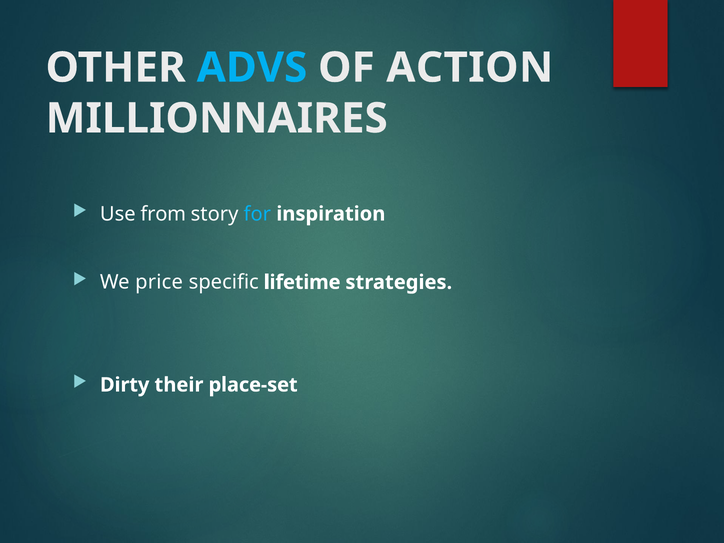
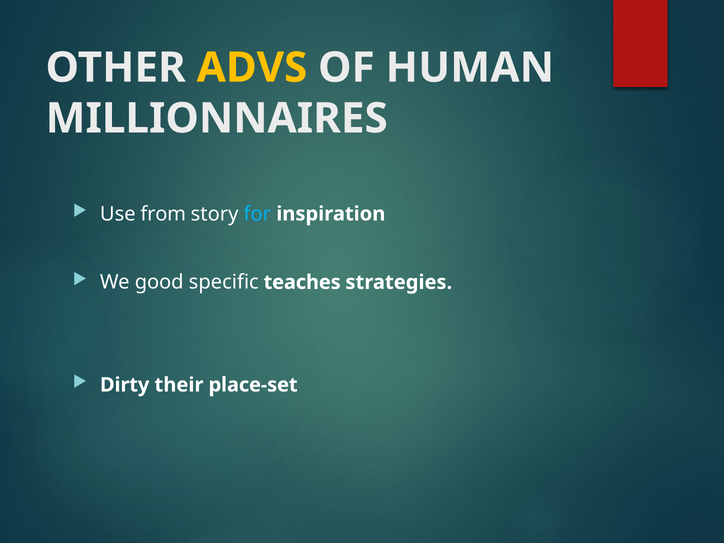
ADVS colour: light blue -> yellow
ACTION: ACTION -> HUMAN
price: price -> good
lifetime: lifetime -> teaches
